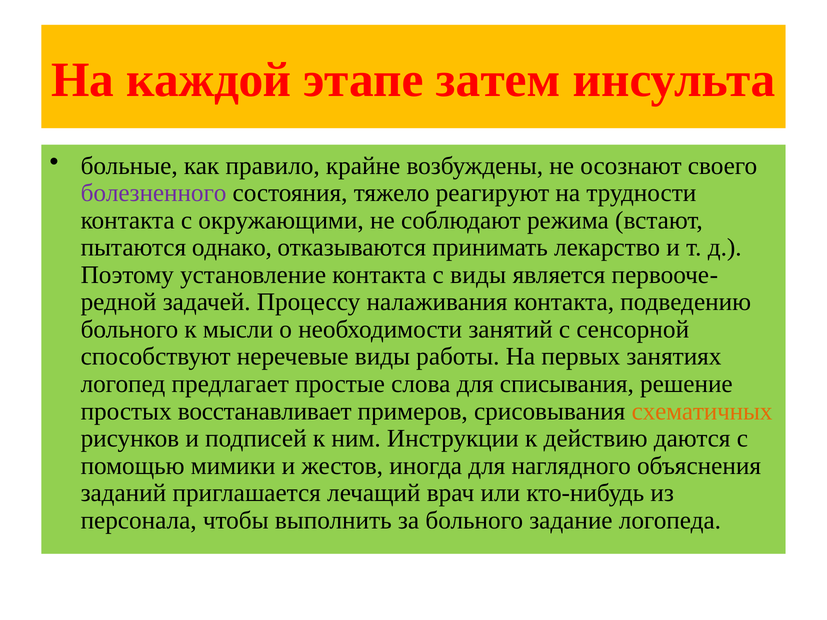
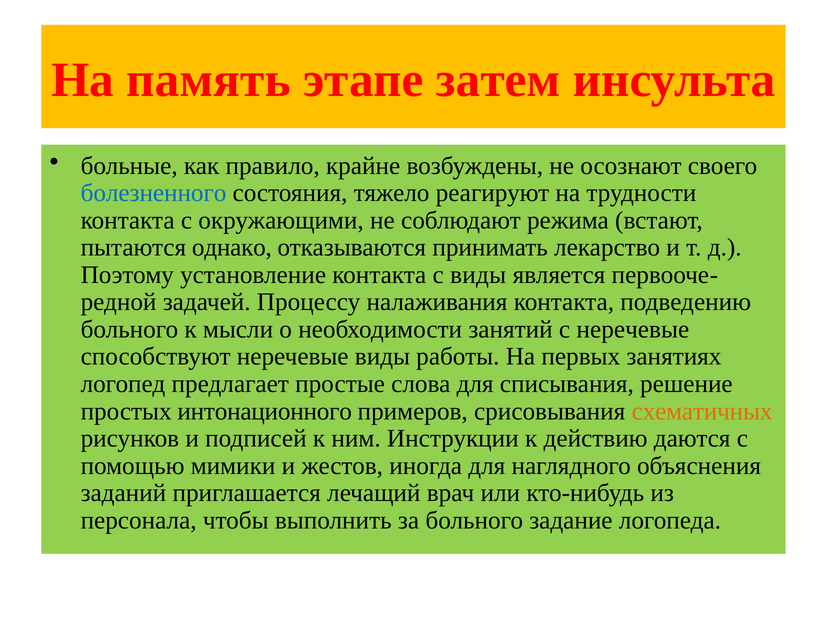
каждой: каждой -> память
болезненного colour: purple -> blue
с сенсорной: сенсорной -> неречевые
восстанавливает: восстанавливает -> интонационного
